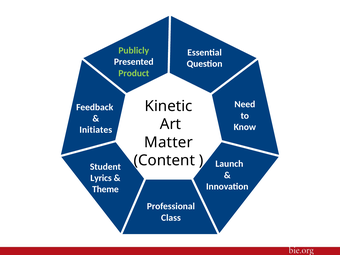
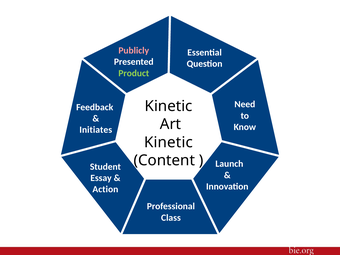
Publicly colour: light green -> pink
Matter at (168, 142): Matter -> Kinetic
Lyrics: Lyrics -> Essay
Theme: Theme -> Action
